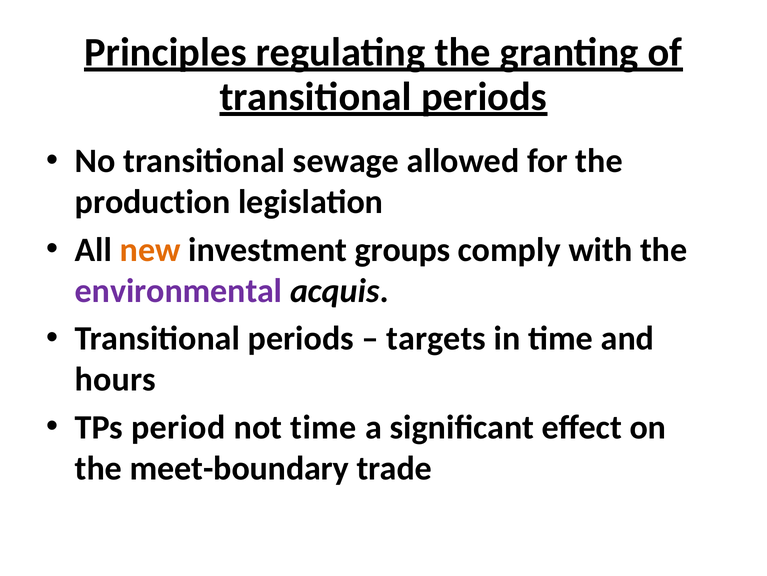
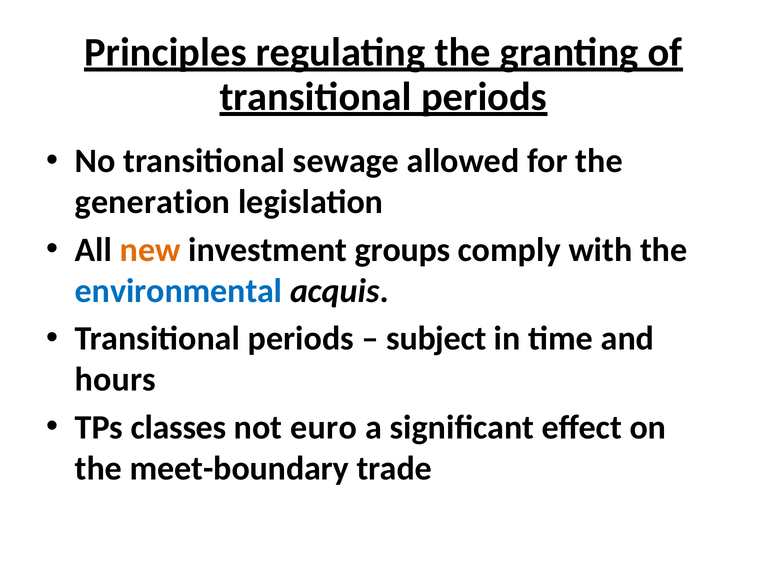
production: production -> generation
environmental colour: purple -> blue
targets: targets -> subject
period: period -> classes
not time: time -> euro
